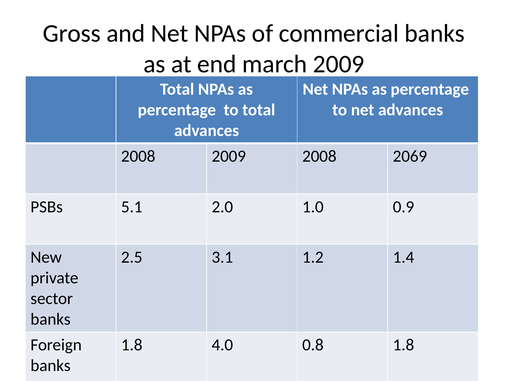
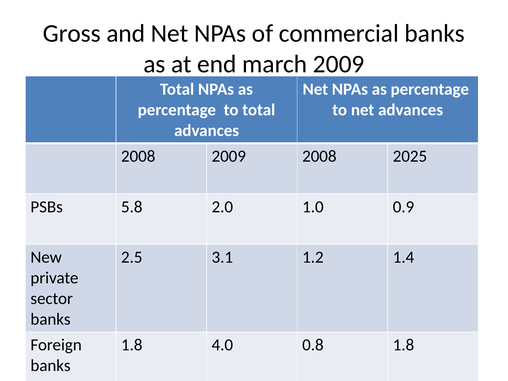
2069: 2069 -> 2025
5.1: 5.1 -> 5.8
